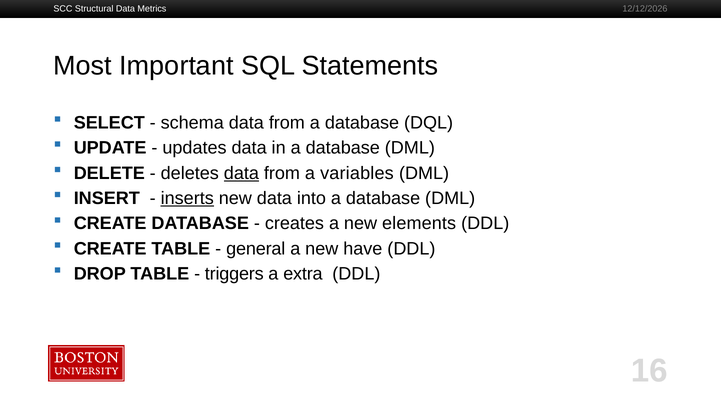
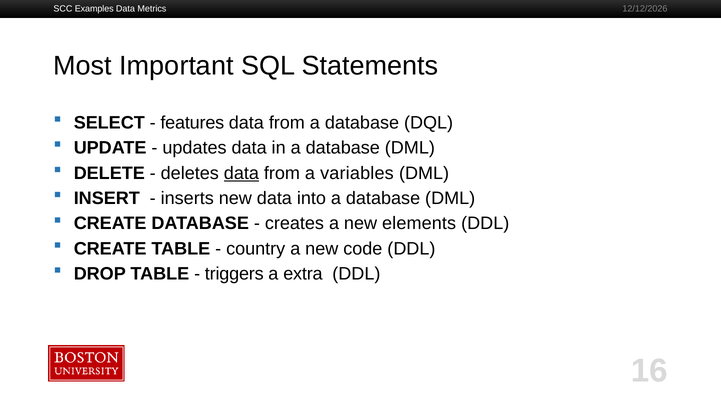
Structural: Structural -> Examples
schema: schema -> features
inserts underline: present -> none
general: general -> country
have: have -> code
